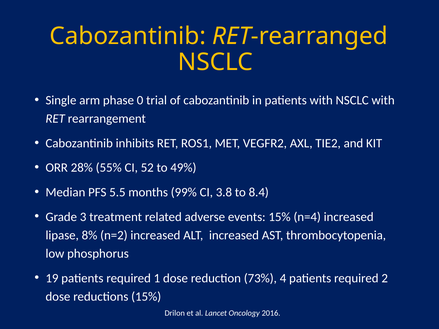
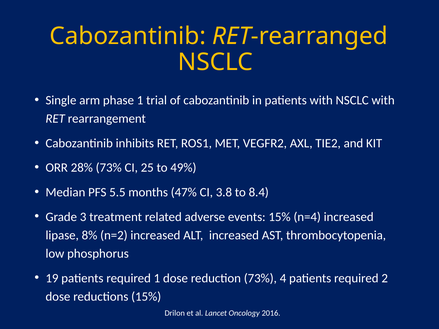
phase 0: 0 -> 1
28% 55%: 55% -> 73%
52: 52 -> 25
99%: 99% -> 47%
